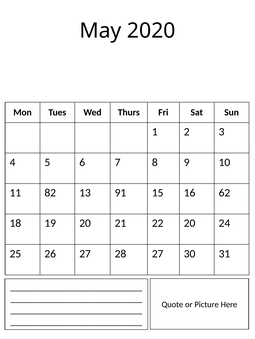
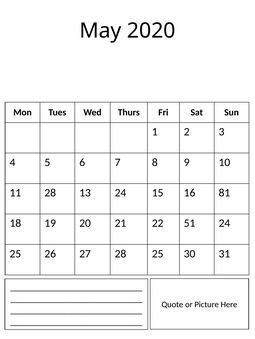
11 82: 82 -> 28
13 91: 91 -> 24
62: 62 -> 81
22 20: 20 -> 51
28 27: 27 -> 25
